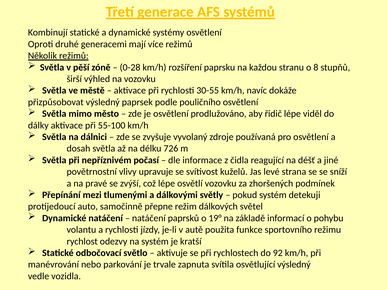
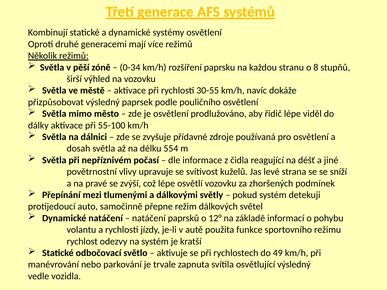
0-28: 0-28 -> 0-34
vyvolaný: vyvolaný -> přídavné
726: 726 -> 554
19°: 19° -> 12°
92: 92 -> 49
